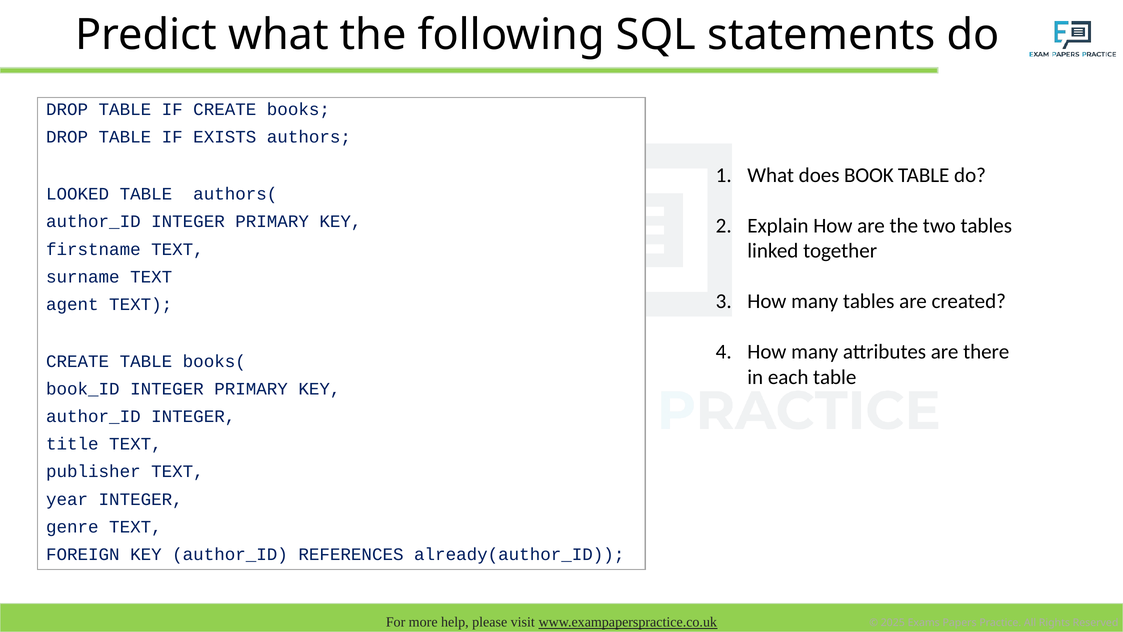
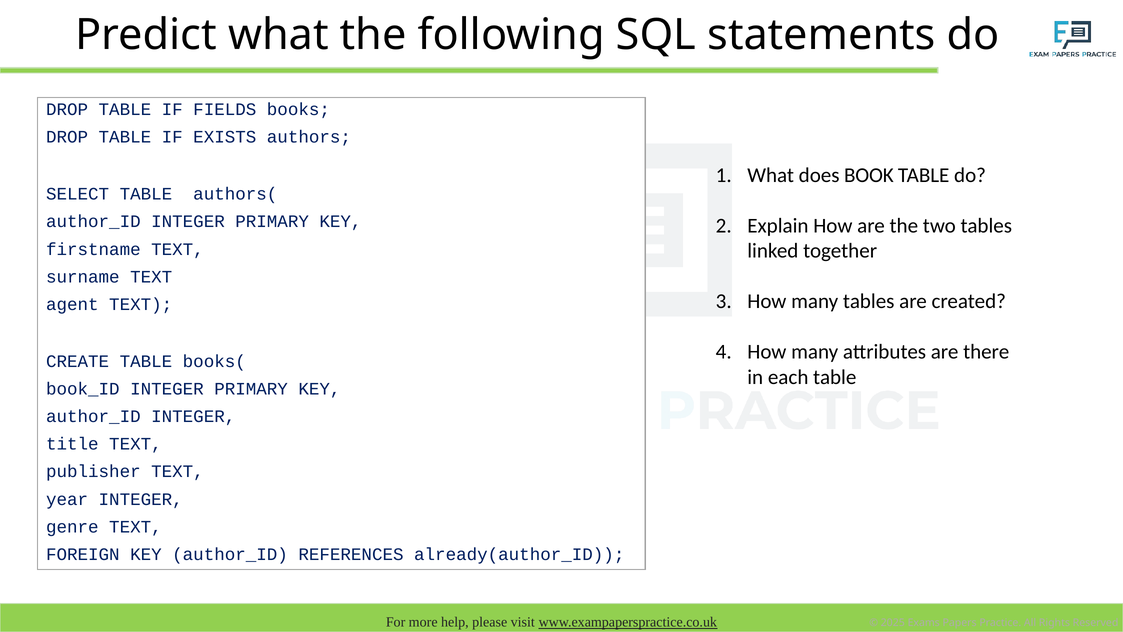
IF CREATE: CREATE -> FIELDS
LOOKED: LOOKED -> SELECT
